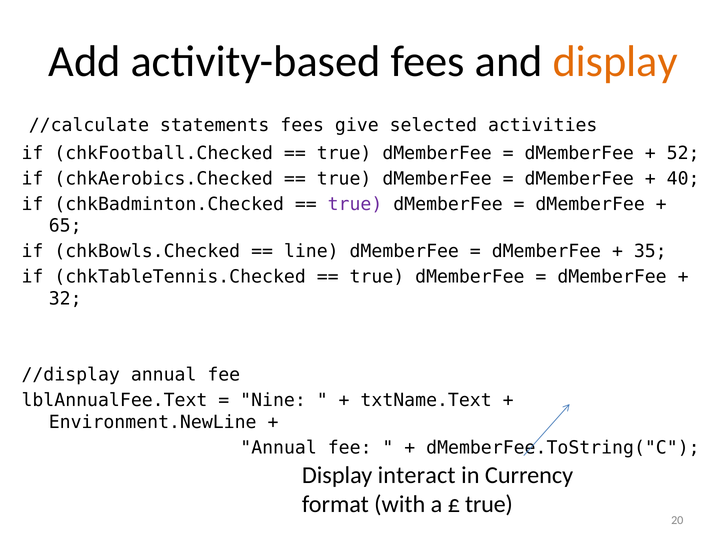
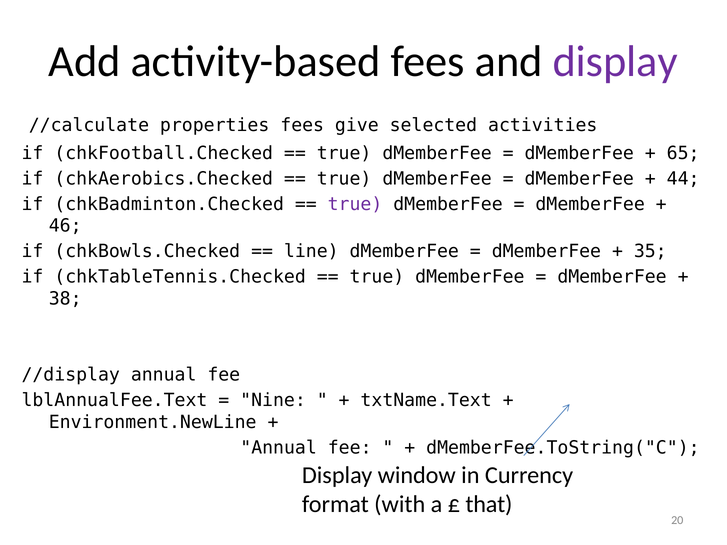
display at (615, 62) colour: orange -> purple
statements: statements -> properties
52: 52 -> 65
40: 40 -> 44
65: 65 -> 46
32: 32 -> 38
interact: interact -> window
true at (489, 505): true -> that
